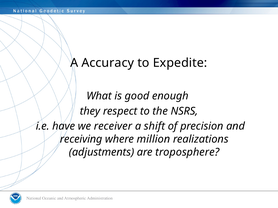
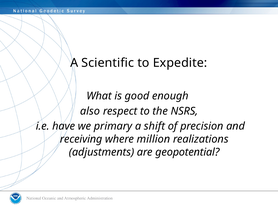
Accuracy: Accuracy -> Scientific
they: they -> also
receiver: receiver -> primary
troposphere: troposphere -> geopotential
